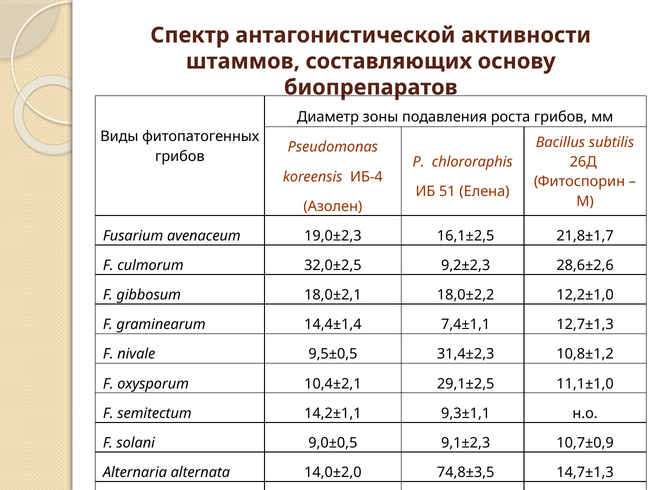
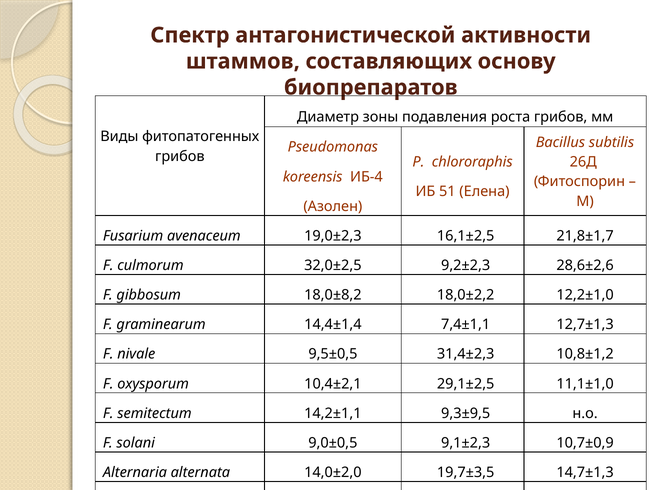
18,0±2,1: 18,0±2,1 -> 18,0±8,2
9,3±1,1: 9,3±1,1 -> 9,3±9,5
74,8±3,5: 74,8±3,5 -> 19,7±3,5
